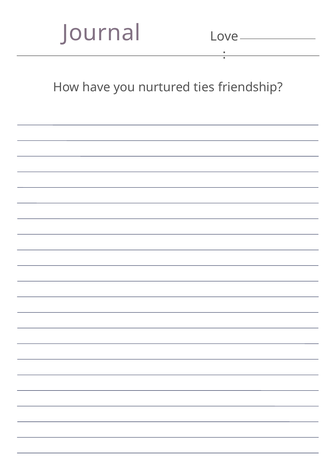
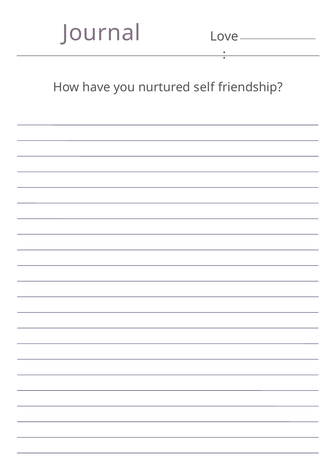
ties: ties -> self
